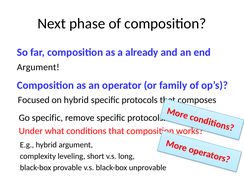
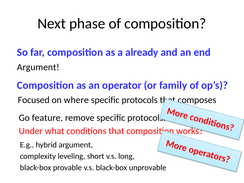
on hybrid: hybrid -> where
Go specific: specific -> feature
